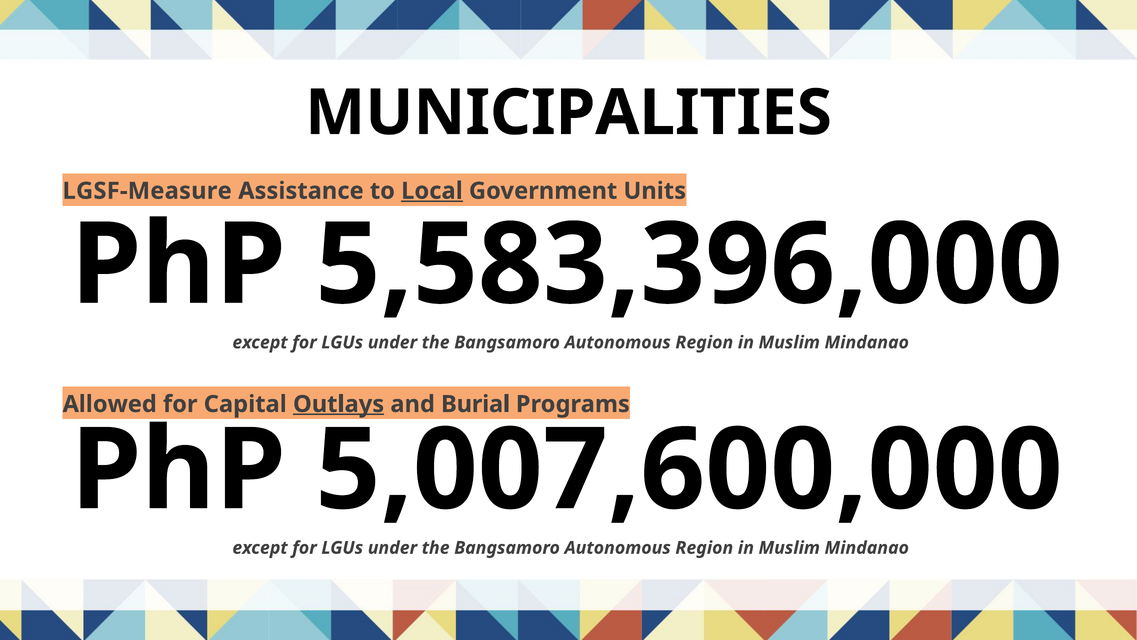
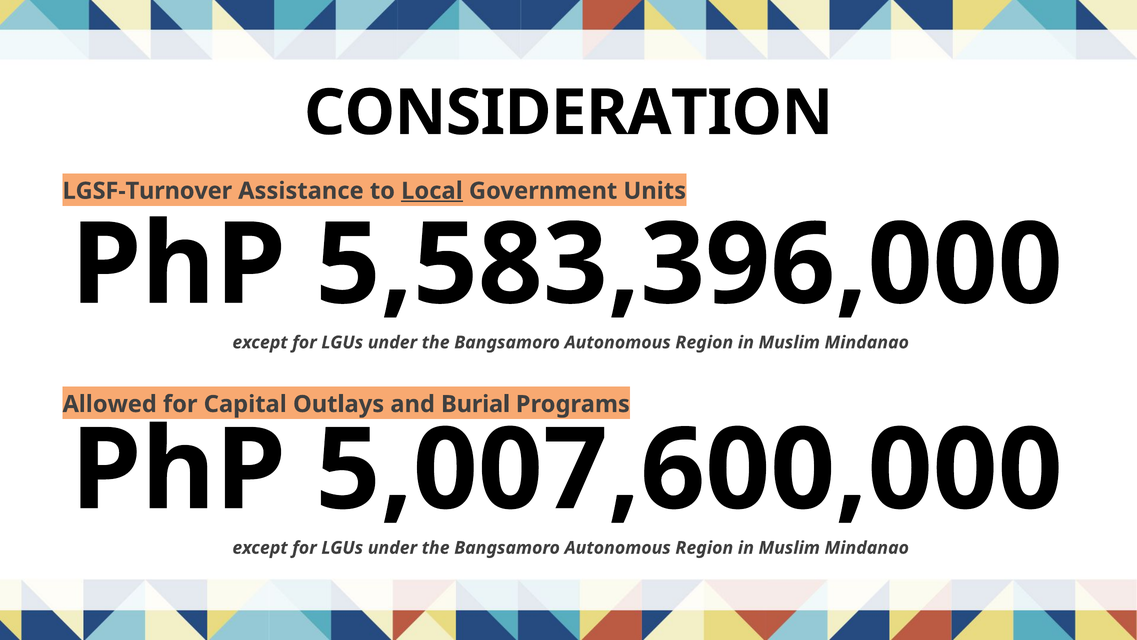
MUNICIPALITIES: MUNICIPALITIES -> CONSIDERATION
LGSF-Measure: LGSF-Measure -> LGSF-Turnover
Outlays underline: present -> none
